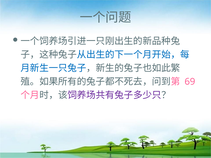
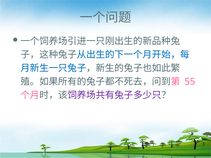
69: 69 -> 55
